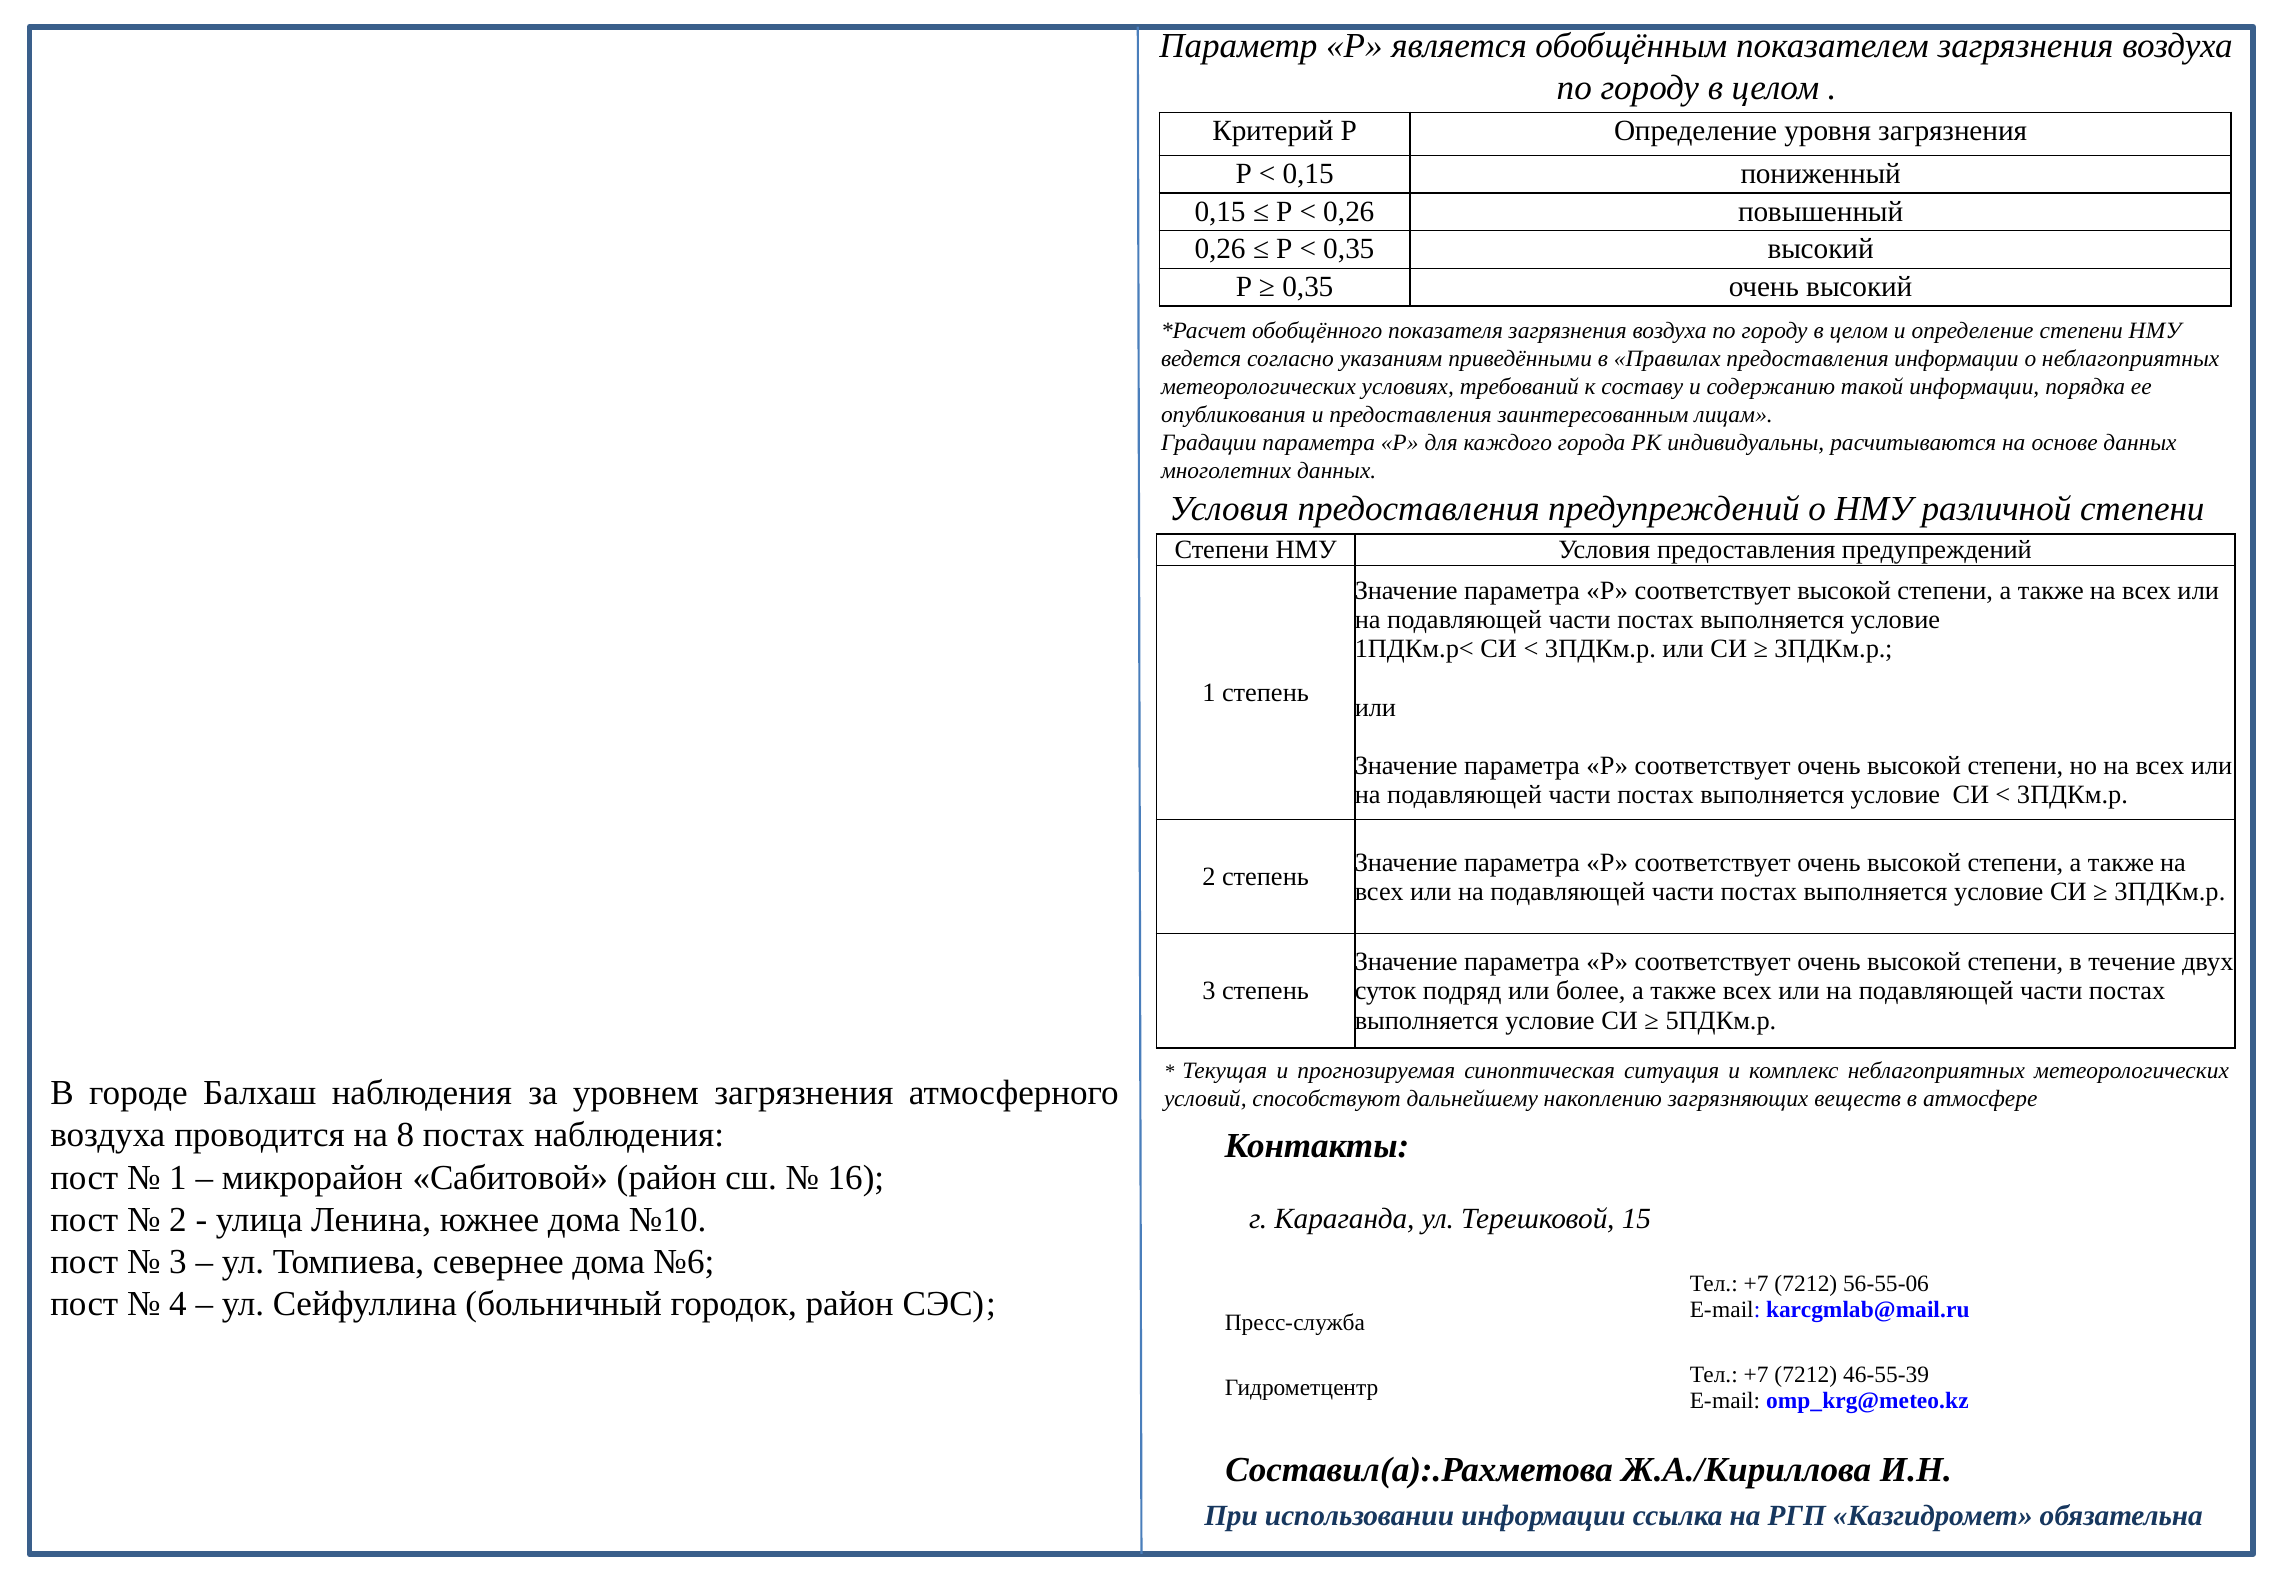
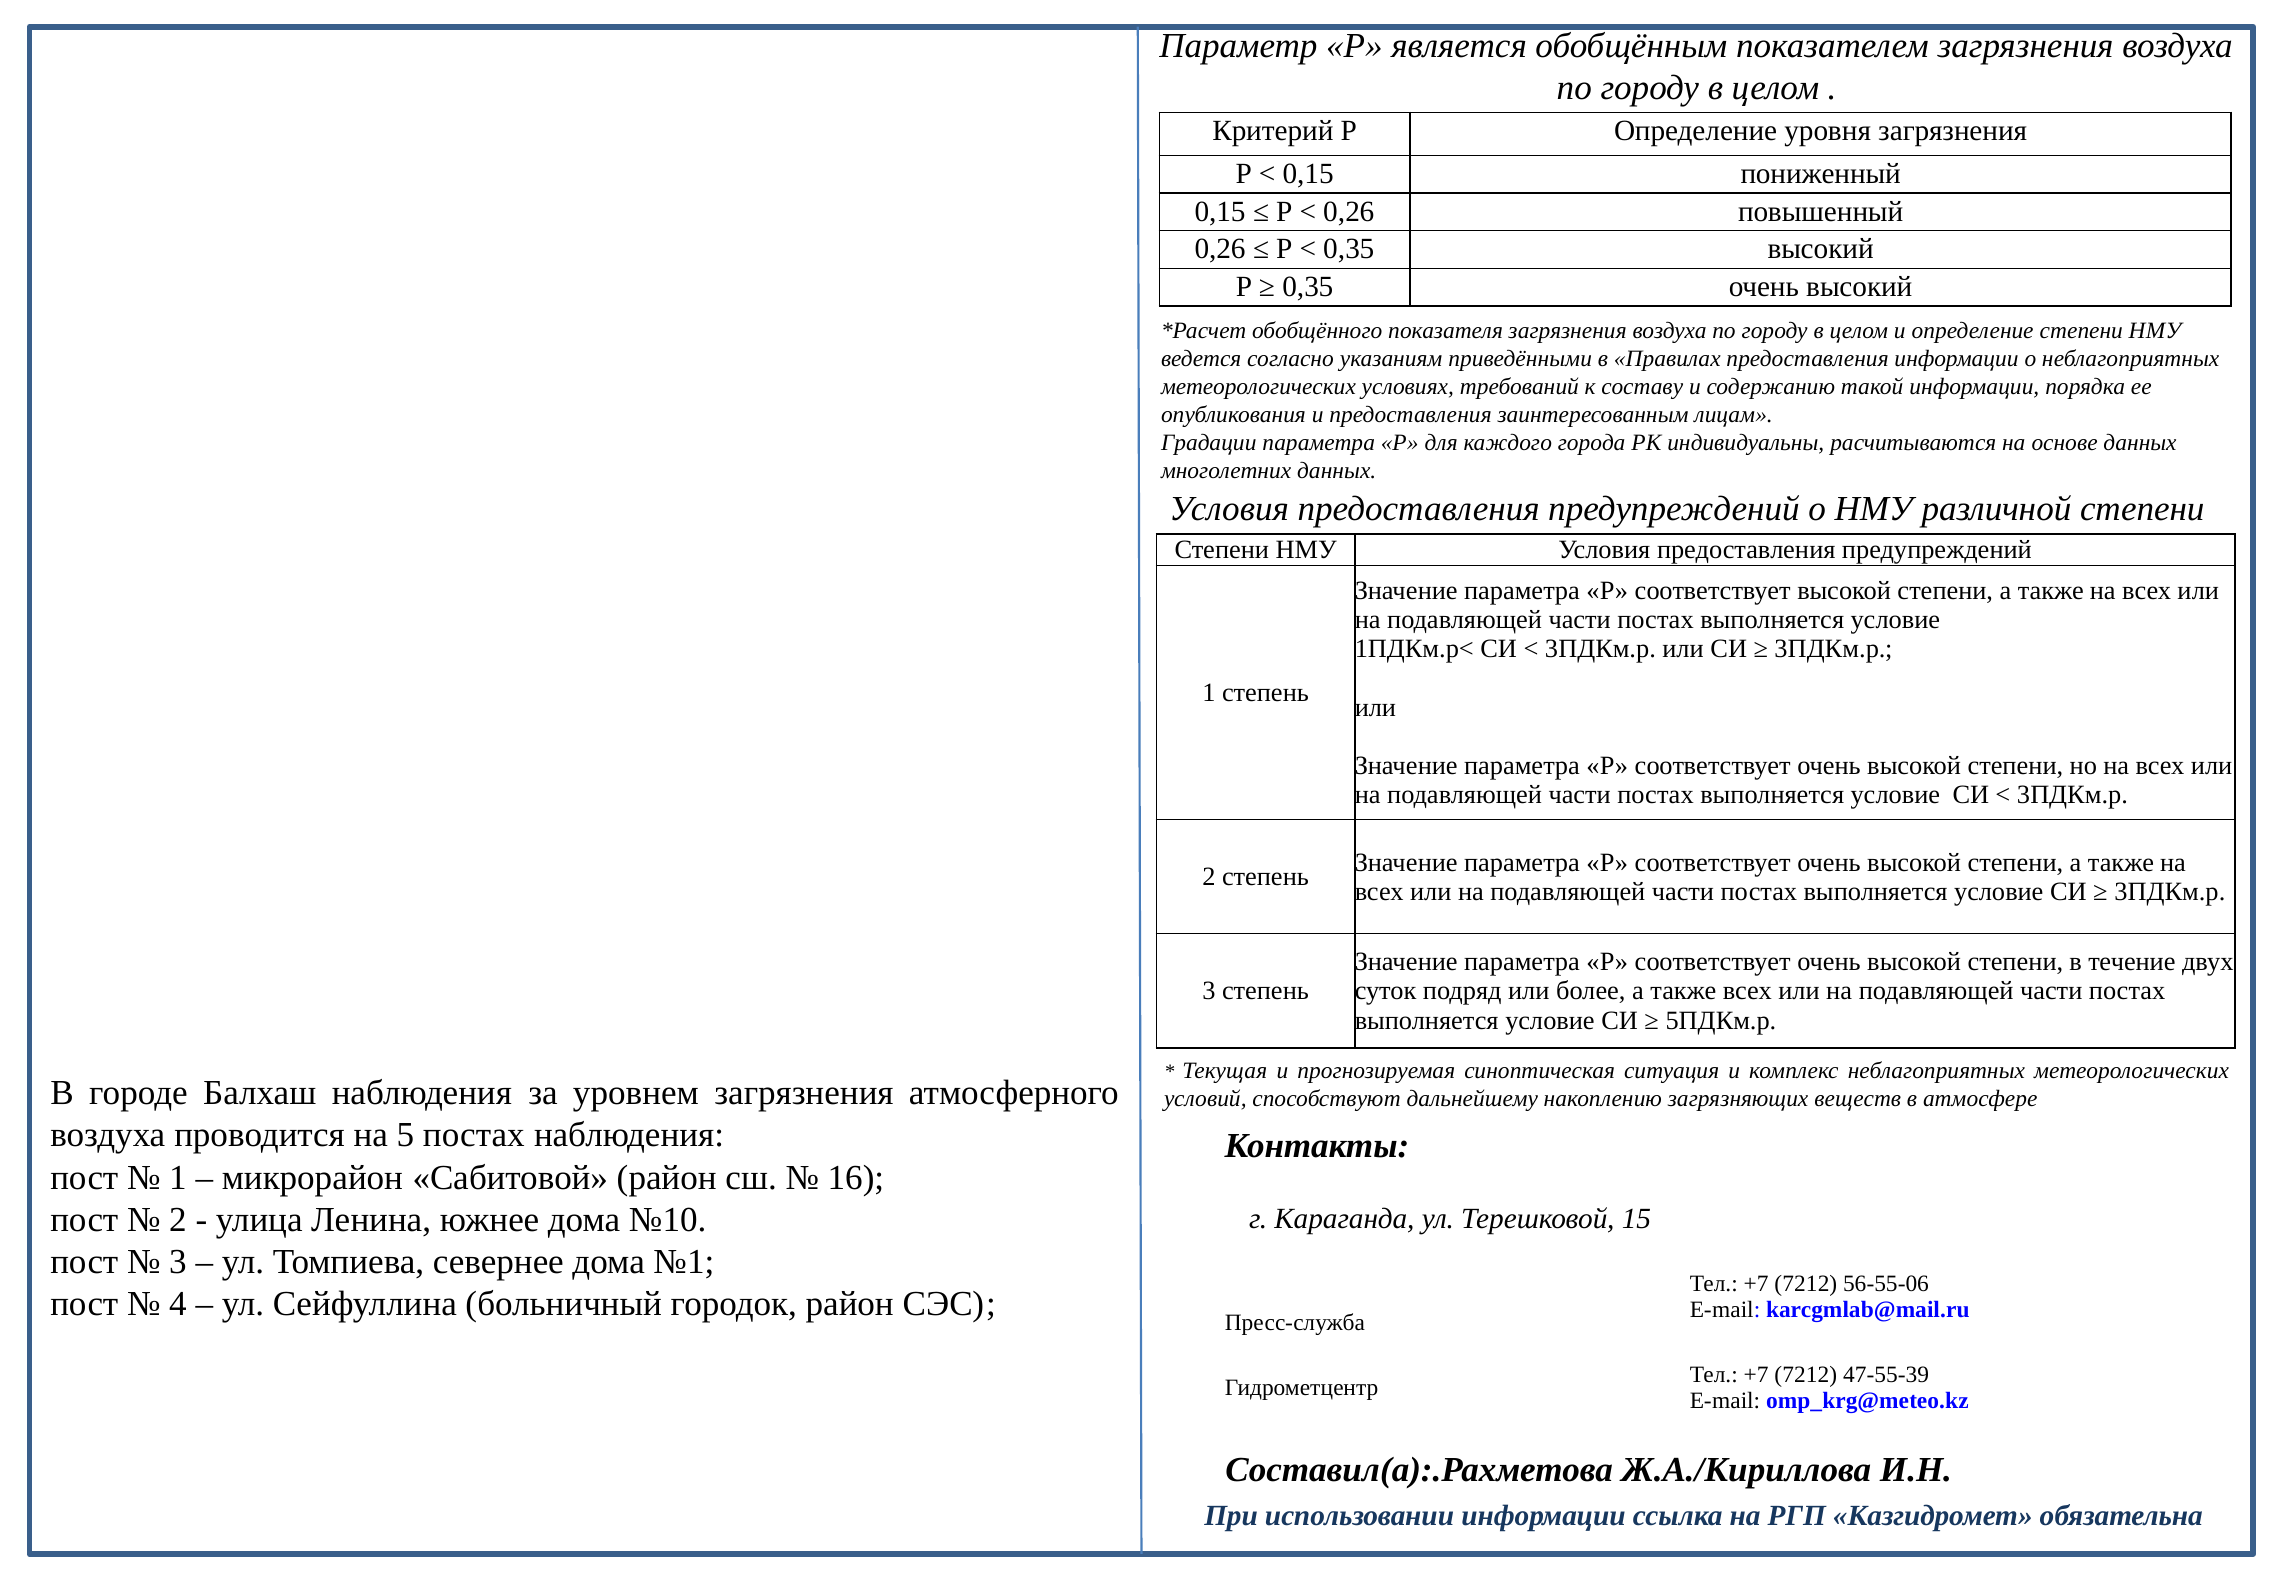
8: 8 -> 5
№6: №6 -> №1
46-55-39: 46-55-39 -> 47-55-39
